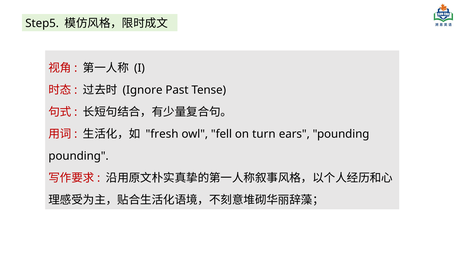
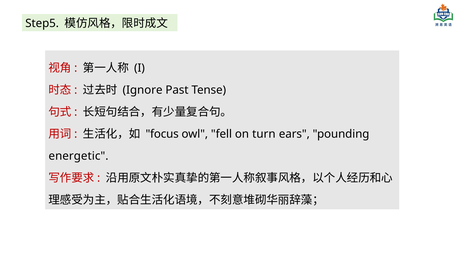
fresh: fresh -> focus
pounding at (79, 156): pounding -> energetic
